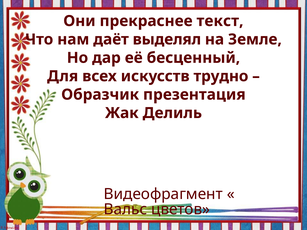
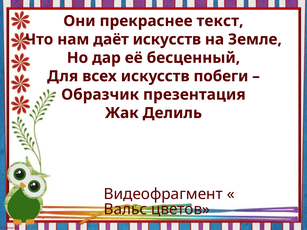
даёт выделял: выделял -> искусств
трудно: трудно -> побеги
